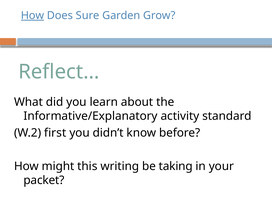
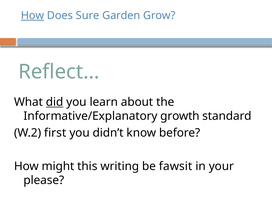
did underline: none -> present
activity: activity -> growth
taking: taking -> fawsit
packet: packet -> please
